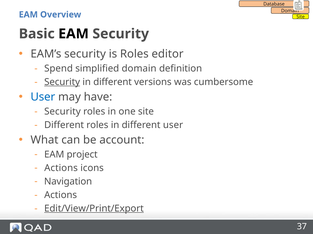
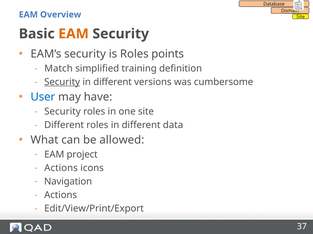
EAM at (74, 34) colour: black -> orange
editor: editor -> points
Spend: Spend -> Match
simplified domain: domain -> training
different user: user -> data
account: account -> allowed
Edit/View/Print/Export underline: present -> none
